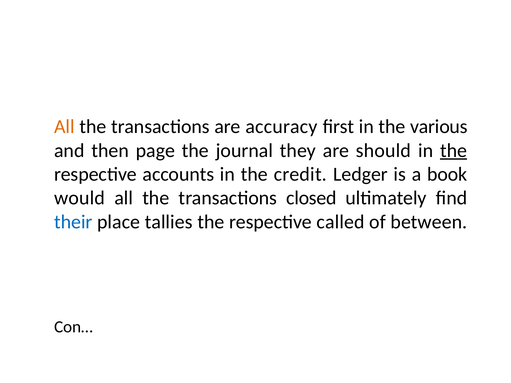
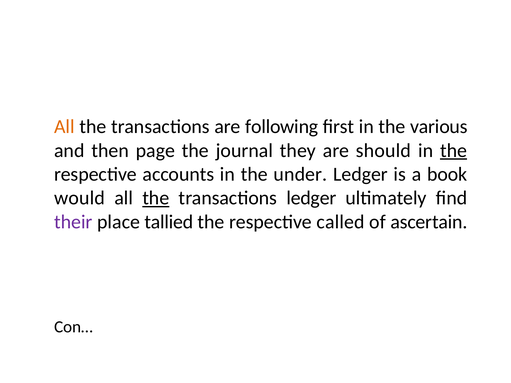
accuracy: accuracy -> following
credit: credit -> under
the at (156, 198) underline: none -> present
transactions closed: closed -> ledger
their colour: blue -> purple
tallies: tallies -> tallied
between: between -> ascertain
